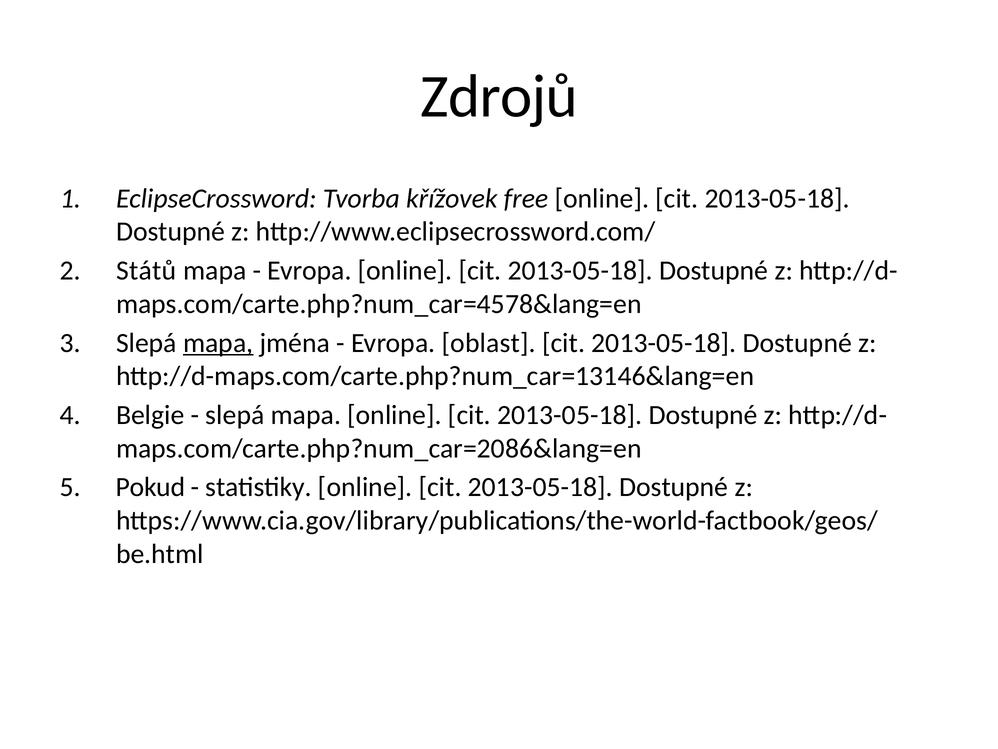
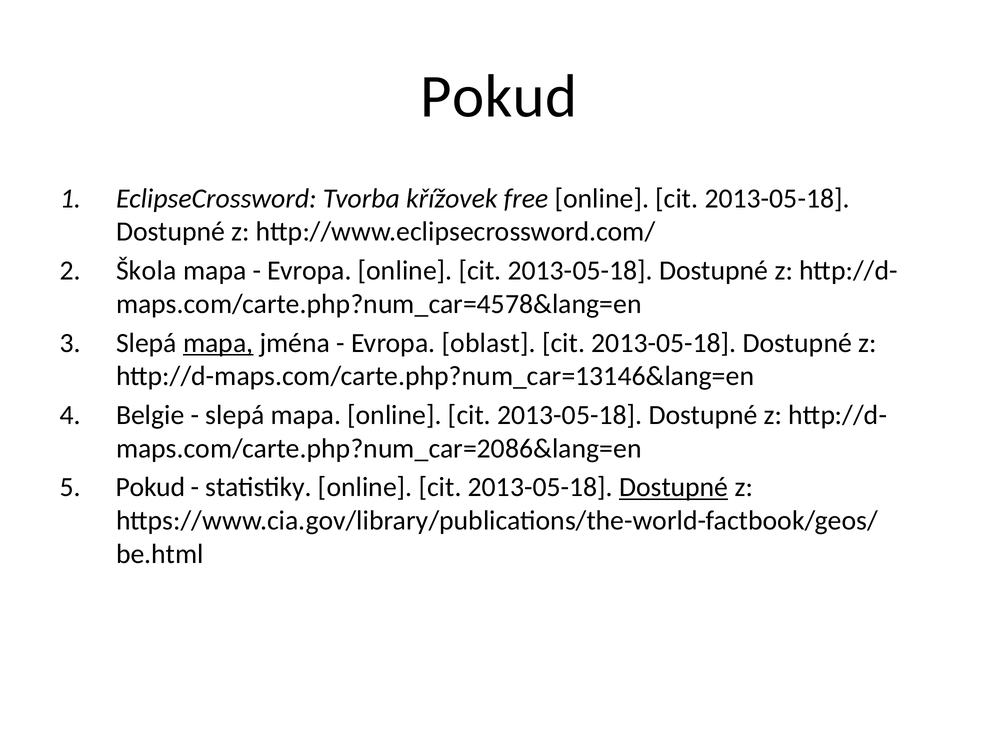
Zdrojů at (499, 97): Zdrojů -> Pokud
Států: Států -> Škola
Dostupné at (674, 487) underline: none -> present
